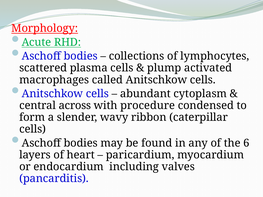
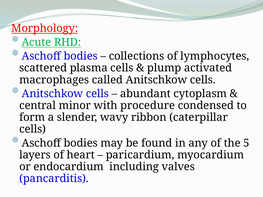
across: across -> minor
6: 6 -> 5
